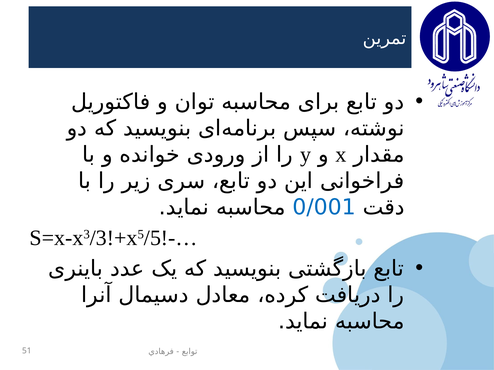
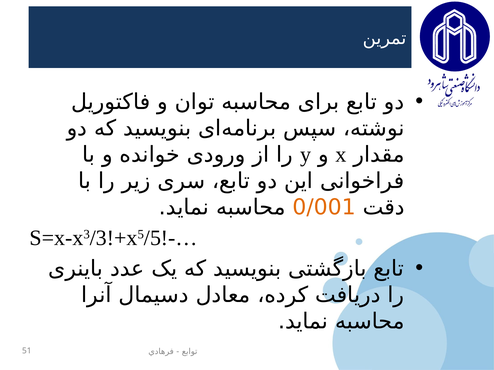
0/001 colour: blue -> orange
